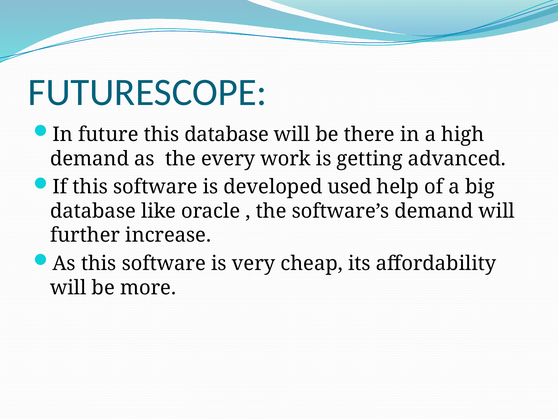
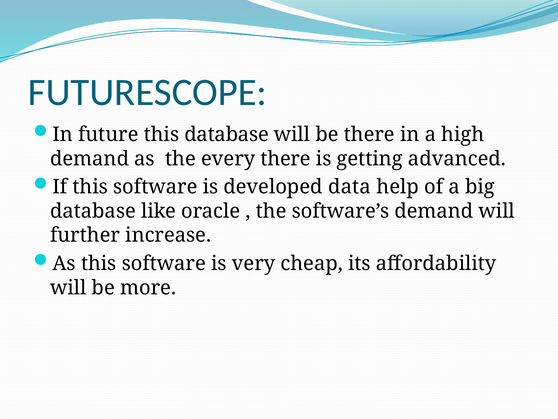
every work: work -> there
used: used -> data
